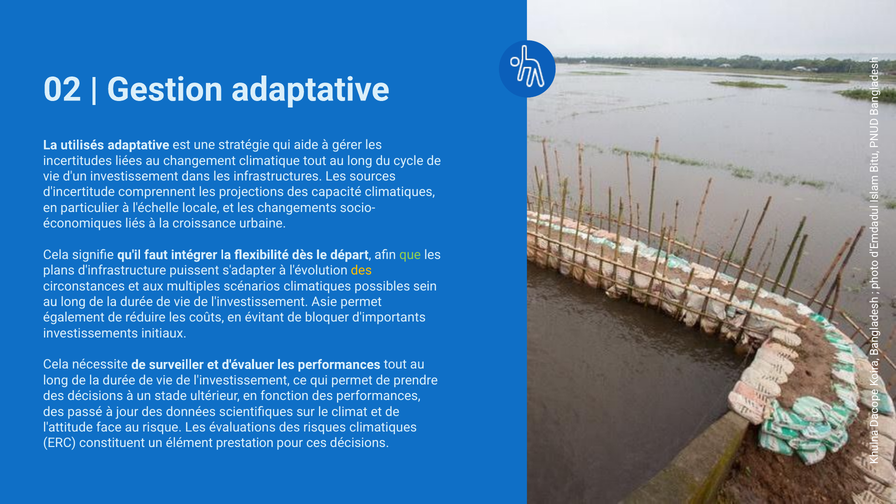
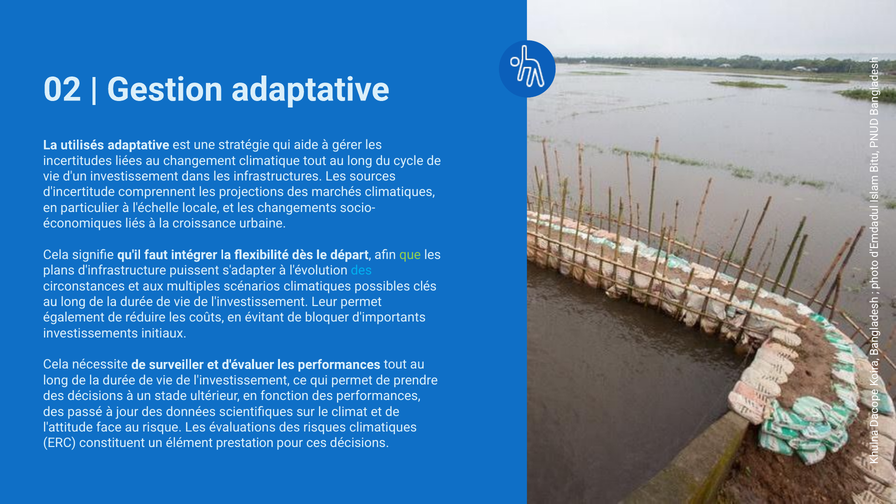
capacité: capacité -> marchés
des at (361, 271) colour: yellow -> light blue
sein: sein -> clés
Asie: Asie -> Leur
